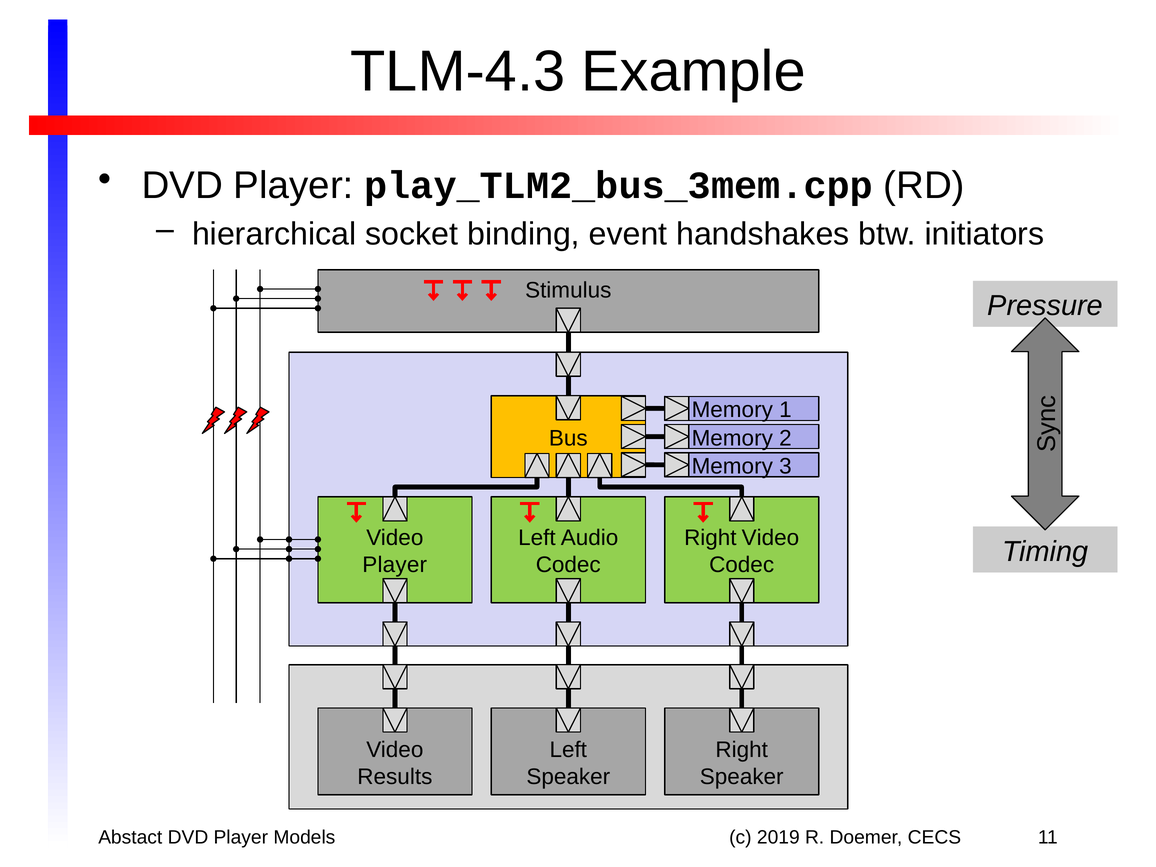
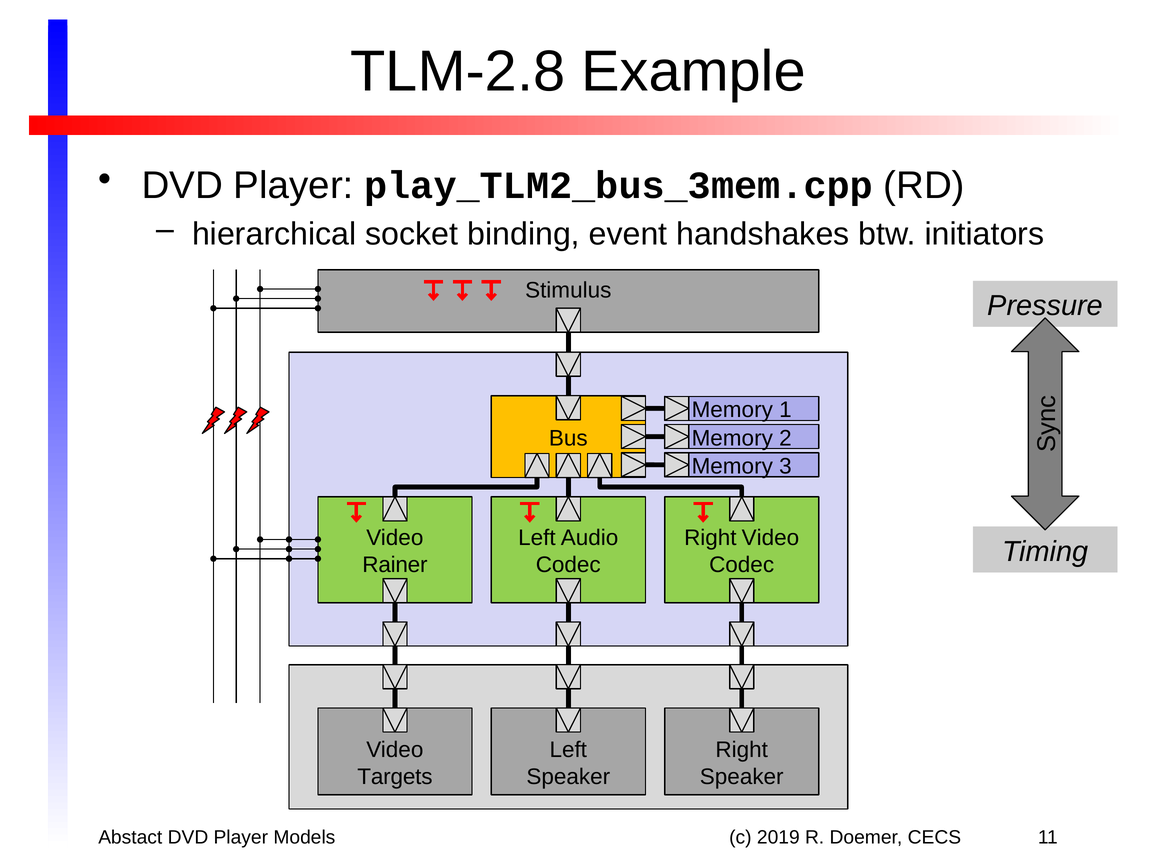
TLM-4.3: TLM-4.3 -> TLM-2.8
Player at (395, 565): Player -> Rainer
Results: Results -> Targets
